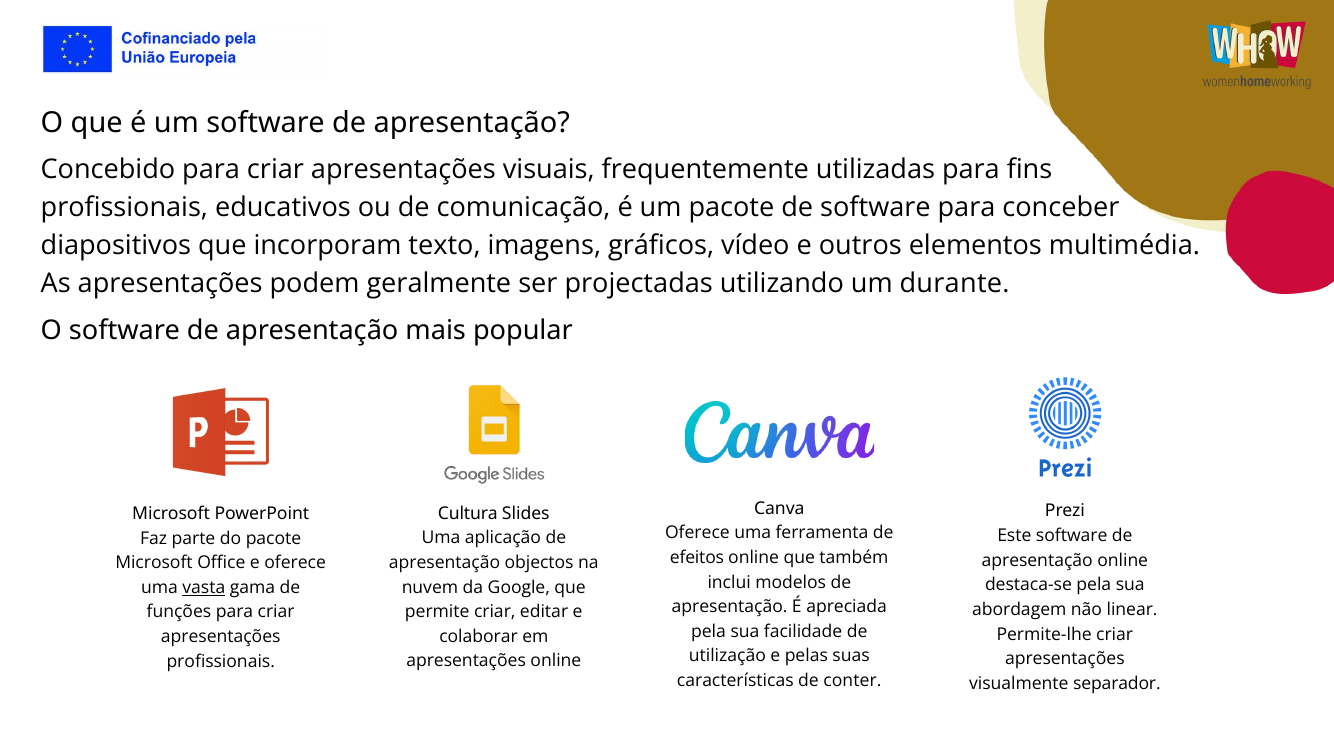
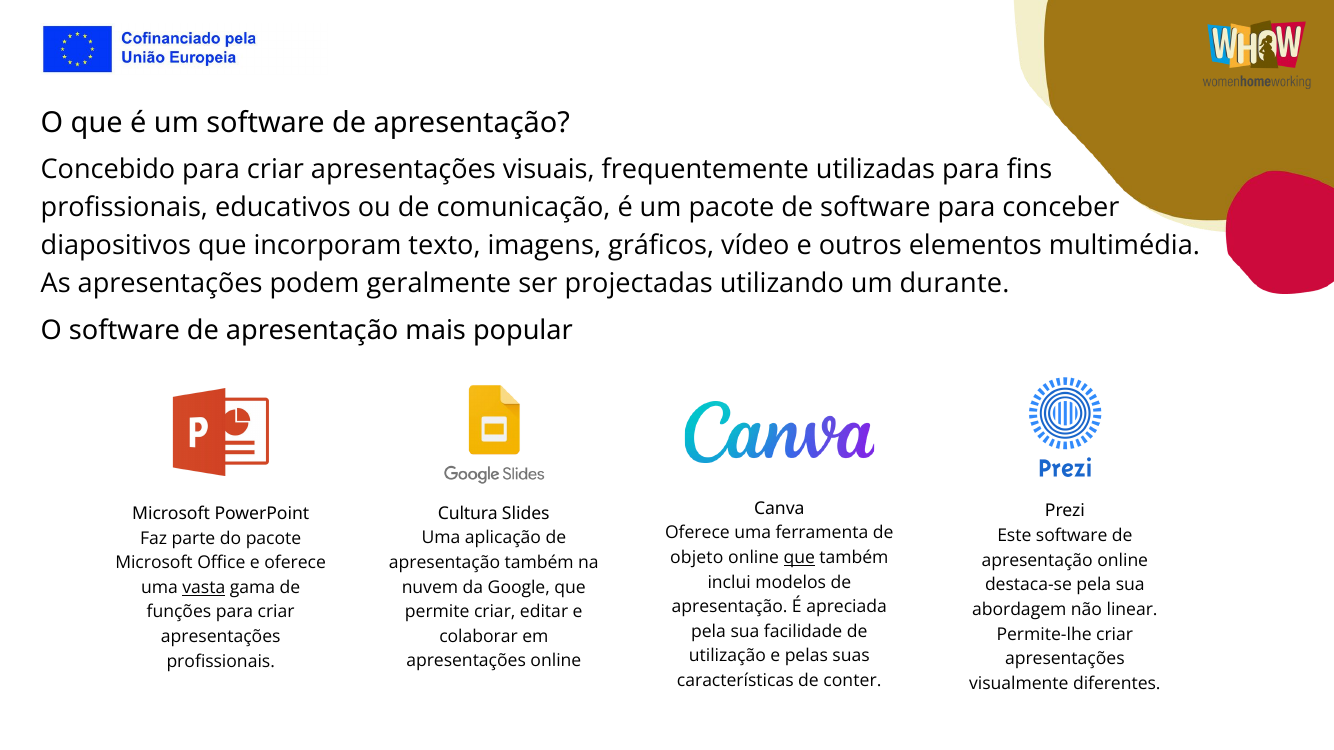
efeitos: efeitos -> objeto
que at (799, 558) underline: none -> present
apresentação objectos: objectos -> também
separador: separador -> diferentes
